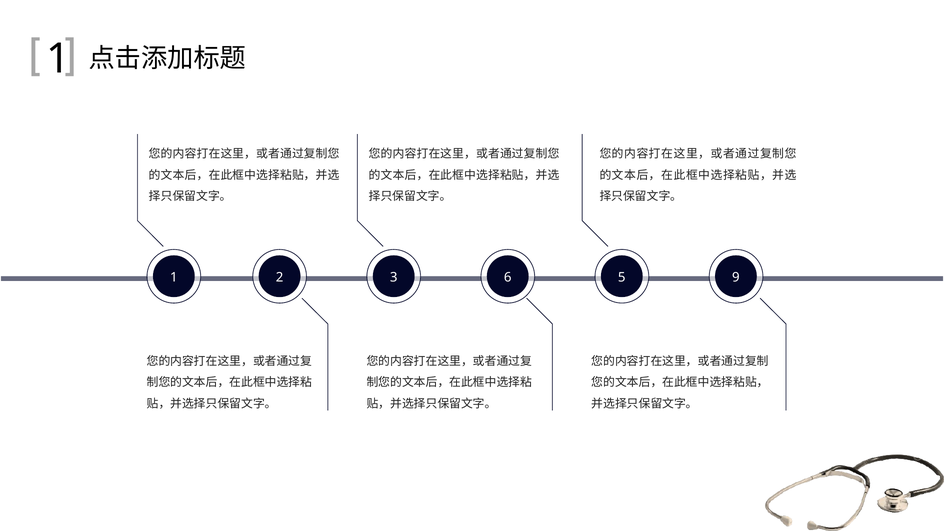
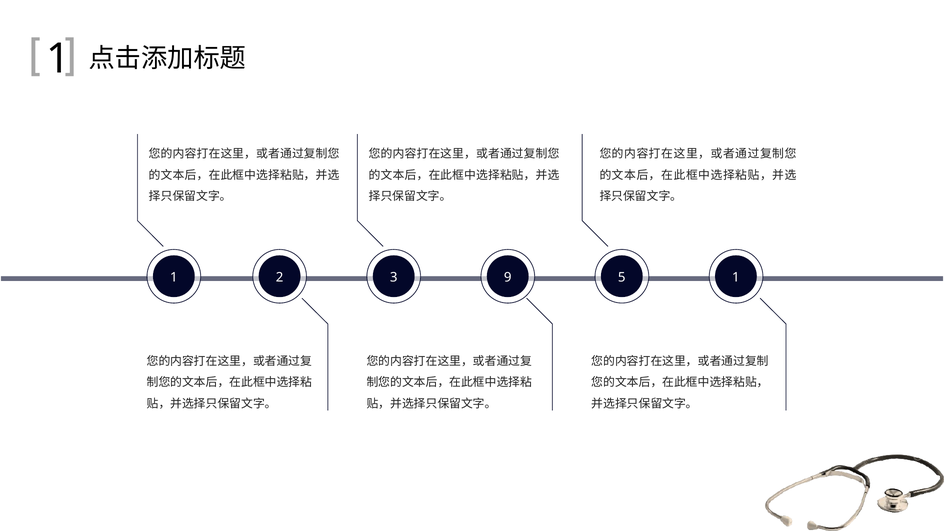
6: 6 -> 9
5 9: 9 -> 1
